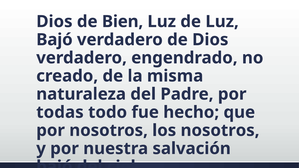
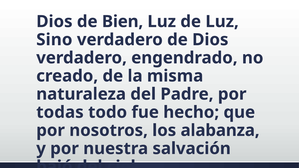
Bajó at (54, 40): Bajó -> Sino
los nosotros: nosotros -> alabanza
